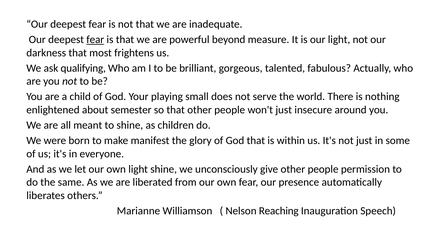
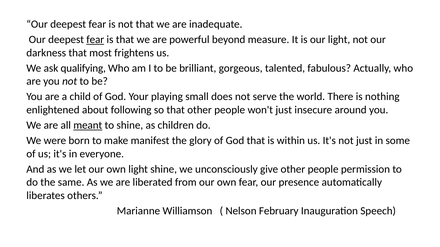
semester: semester -> following
meant underline: none -> present
Reaching: Reaching -> February
